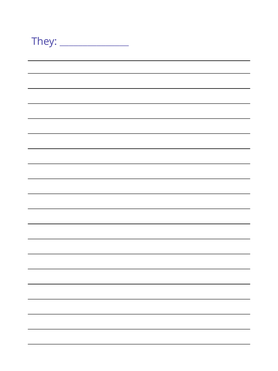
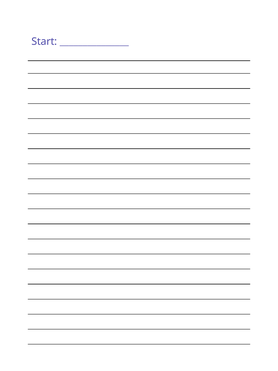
They: They -> Start
